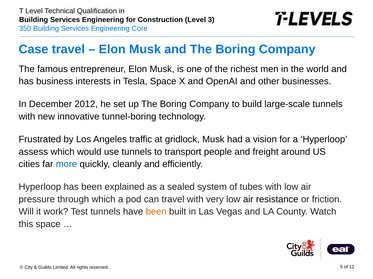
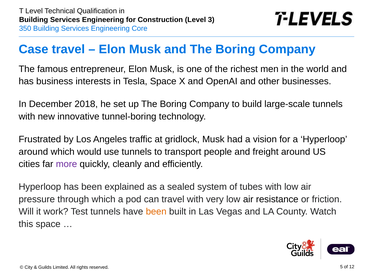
2012: 2012 -> 2018
assess at (33, 152): assess -> around
more colour: blue -> purple
